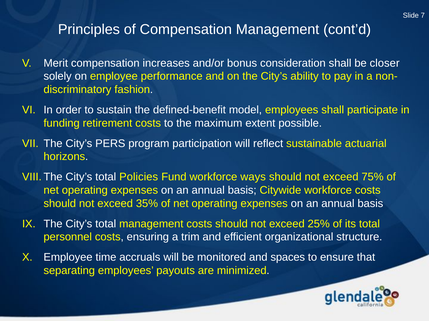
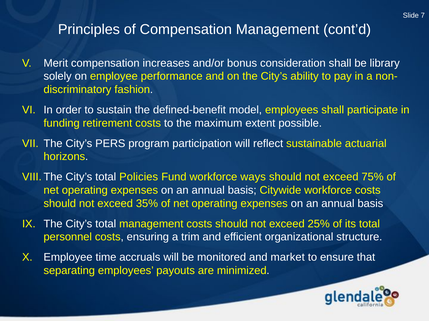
closer: closer -> library
spaces: spaces -> market
